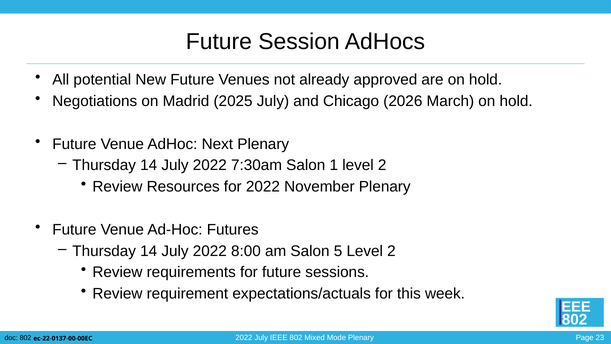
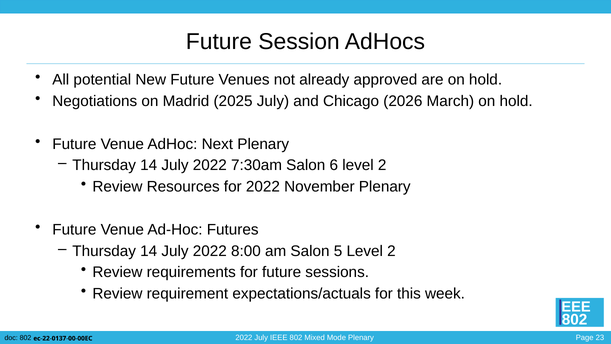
1: 1 -> 6
